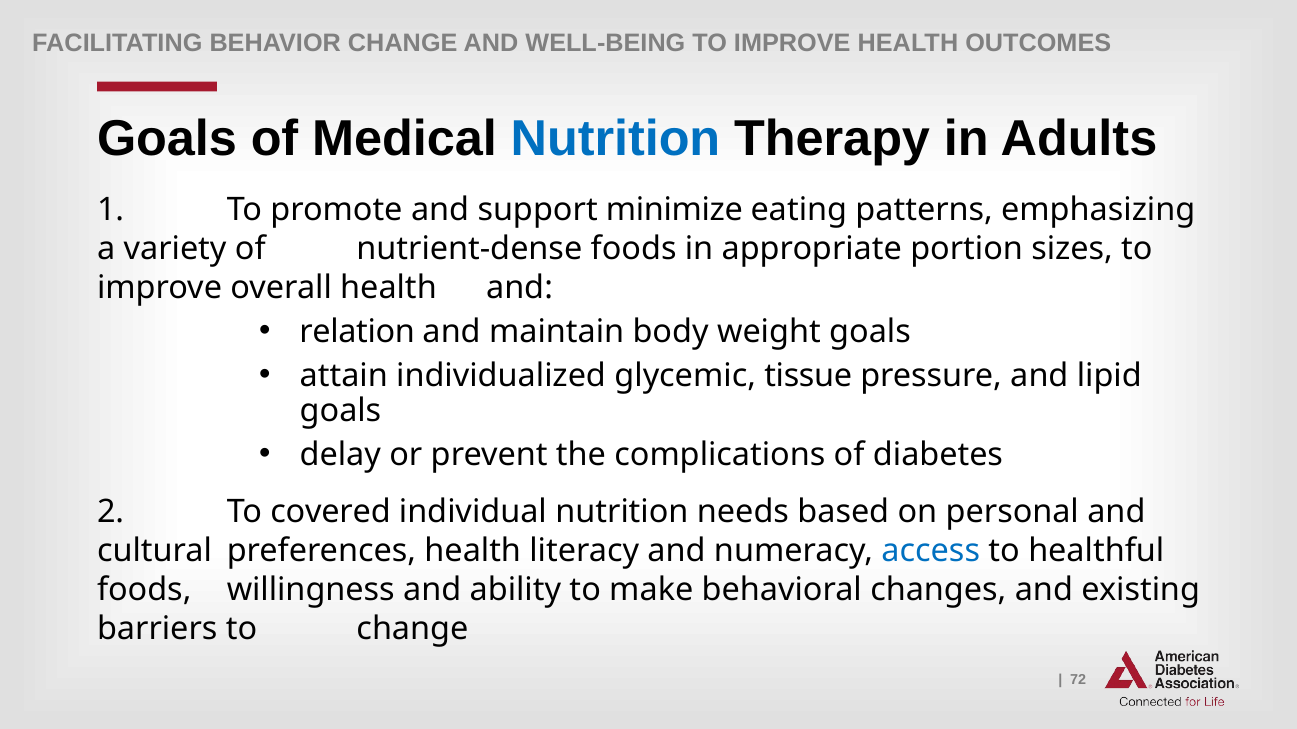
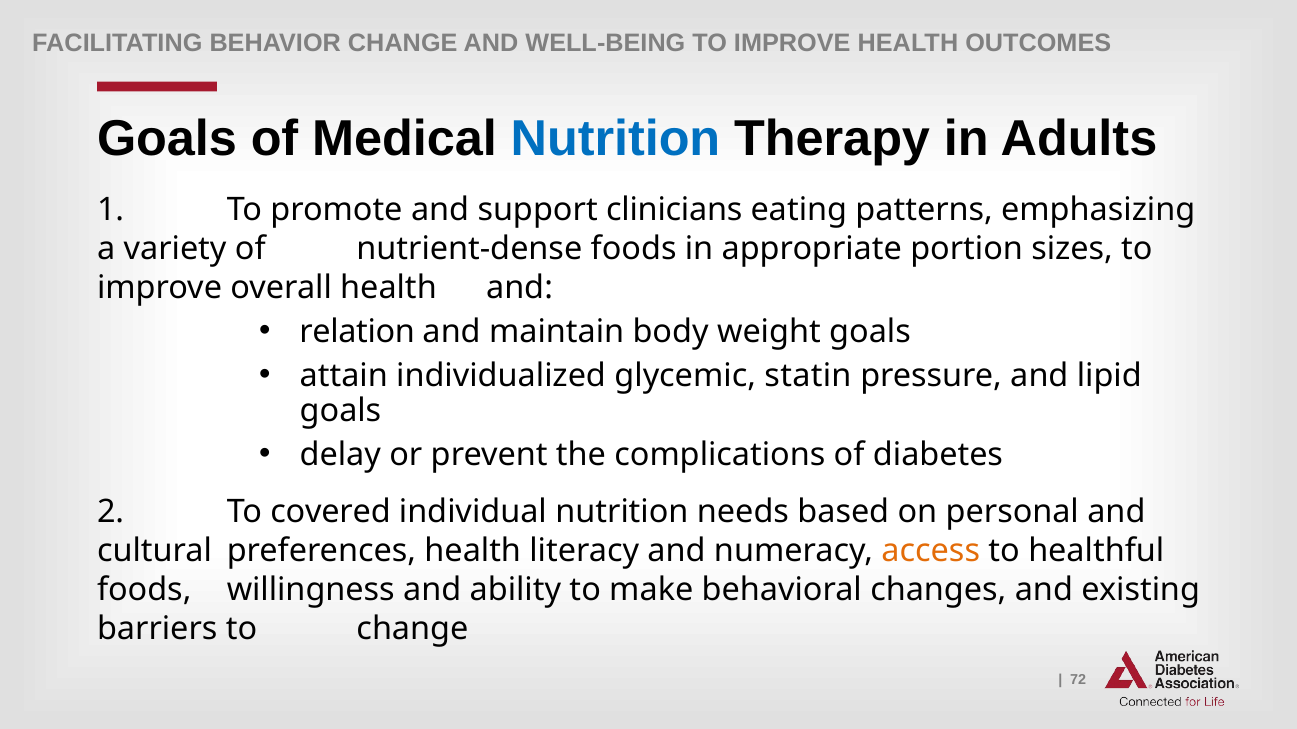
minimize: minimize -> clinicians
tissue: tissue -> statin
access colour: blue -> orange
